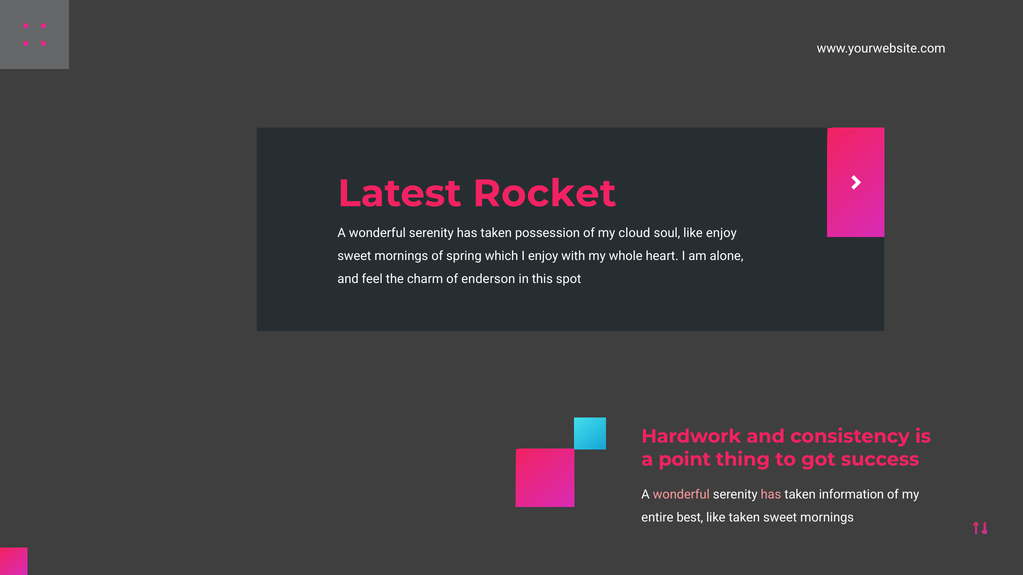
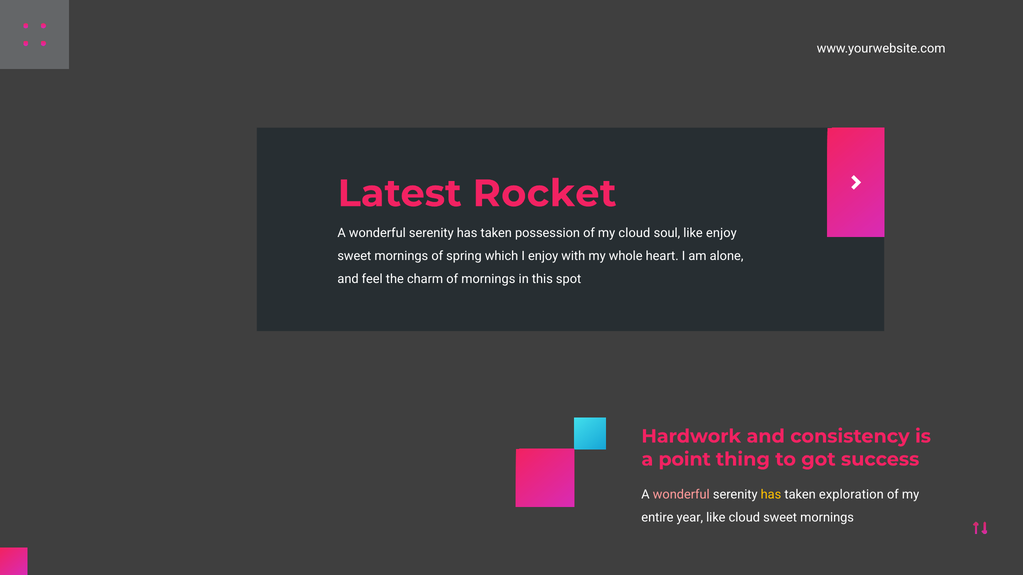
of enderson: enderson -> mornings
has at (771, 495) colour: pink -> yellow
information: information -> exploration
best: best -> year
like taken: taken -> cloud
